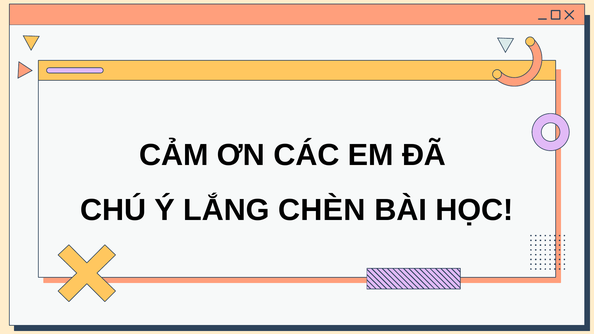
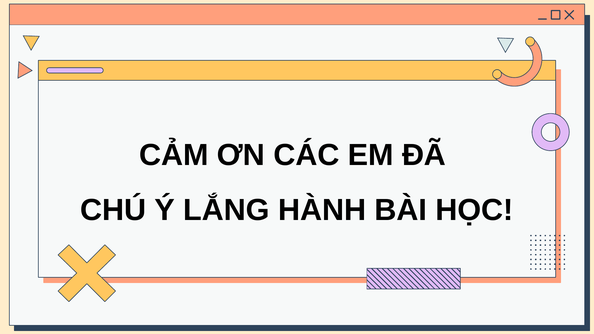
CHÈN: CHÈN -> HÀNH
